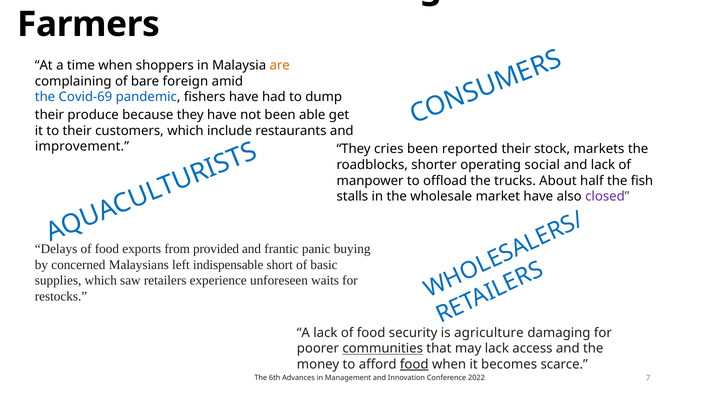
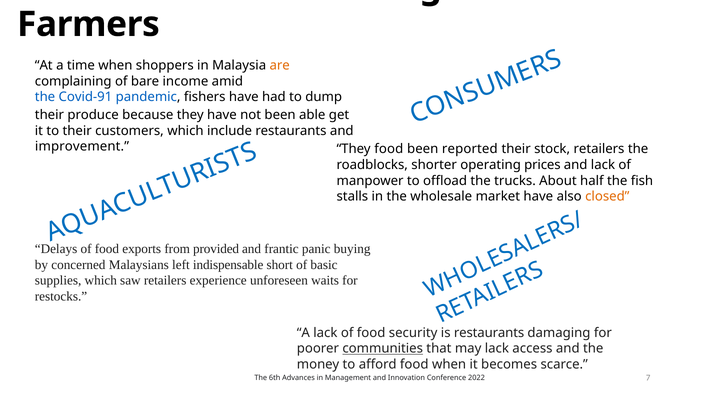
foreign: foreign -> income
Covid-69: Covid-69 -> Covid-91
They cries: cries -> food
stock markets: markets -> retailers
social: social -> prices
closed colour: purple -> orange
is agriculture: agriculture -> restaurants
food at (414, 364) underline: present -> none
